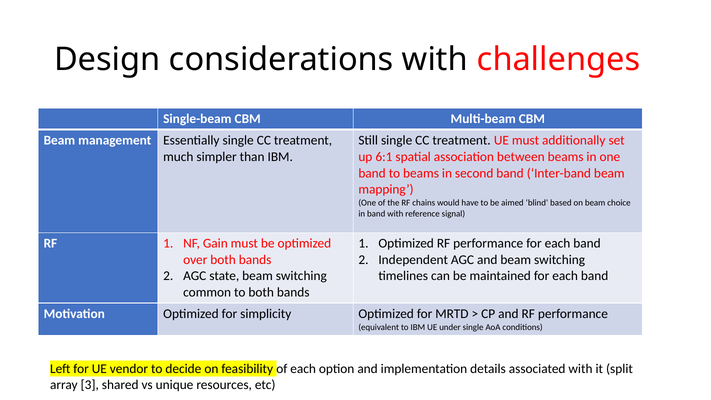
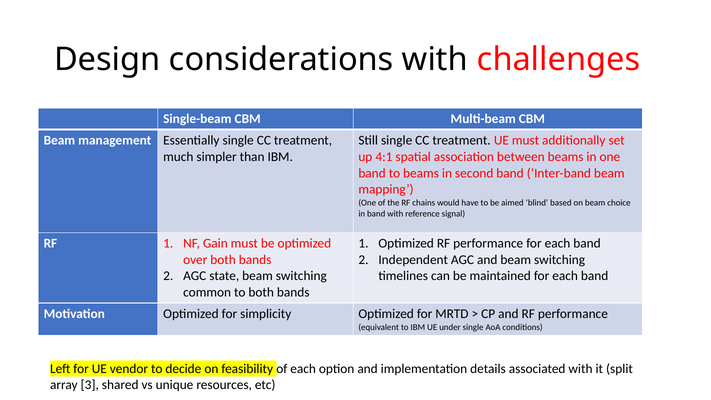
6:1: 6:1 -> 4:1
